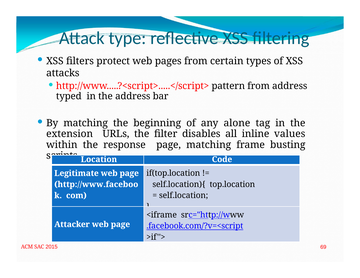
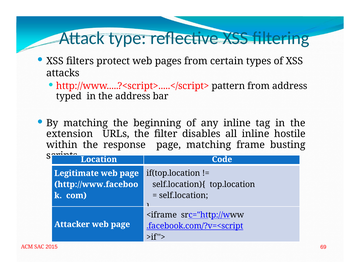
any alone: alone -> inline
values: values -> hostile
